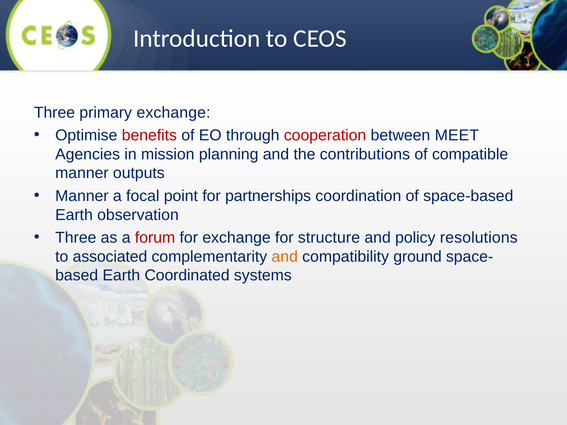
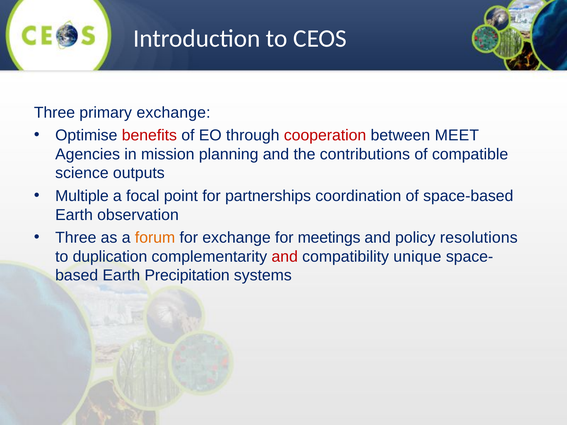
manner at (82, 173): manner -> science
Manner at (82, 196): Manner -> Multiple
forum colour: red -> orange
structure: structure -> meetings
associated: associated -> duplication
and at (285, 257) colour: orange -> red
ground: ground -> unique
Coordinated: Coordinated -> Precipitation
